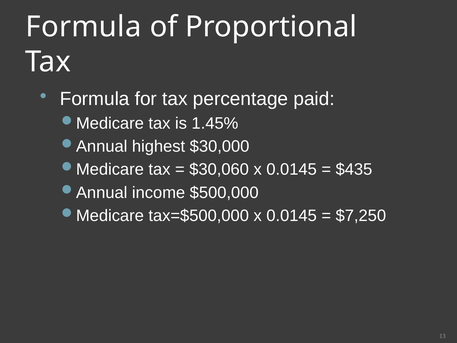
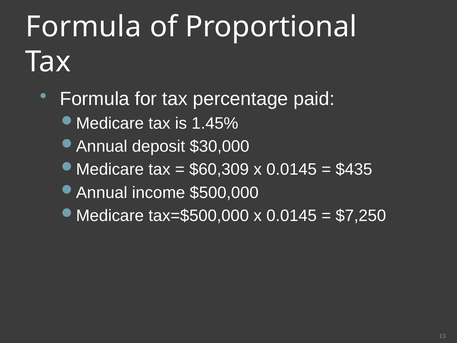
highest: highest -> deposit
$30,060: $30,060 -> $60,309
